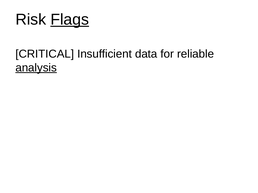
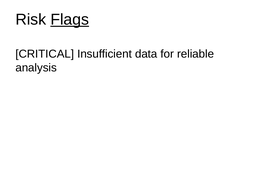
analysis underline: present -> none
